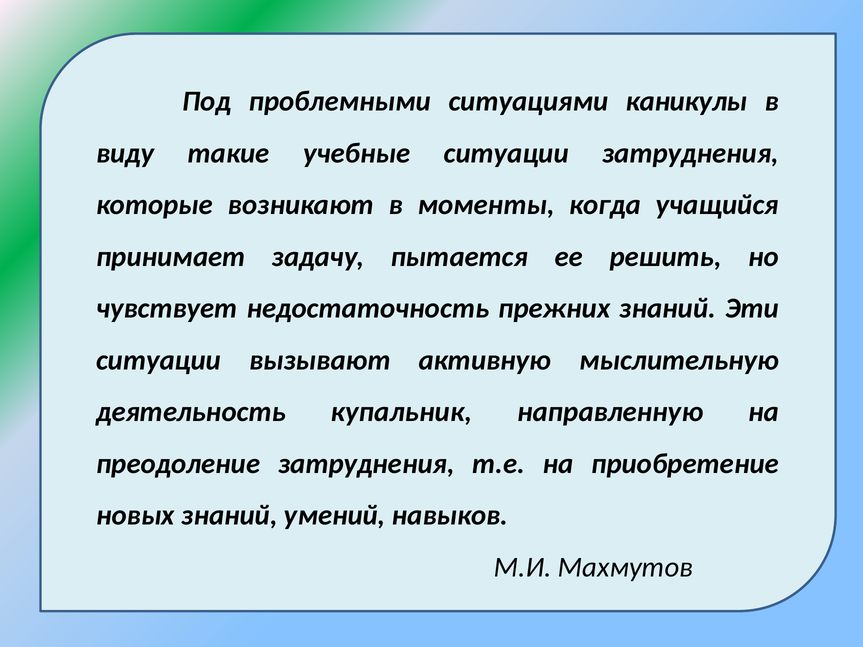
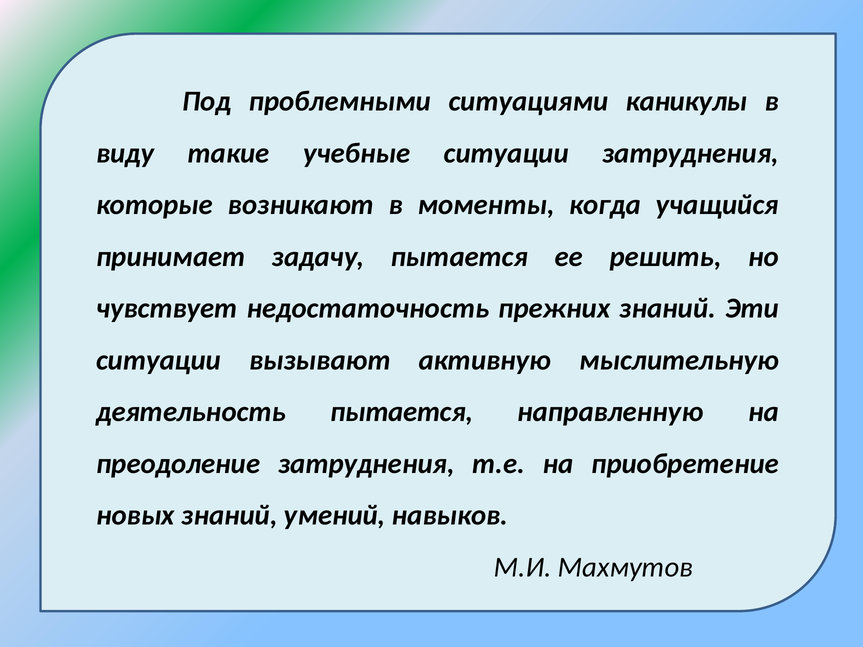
деятельность купальник: купальник -> пытается
